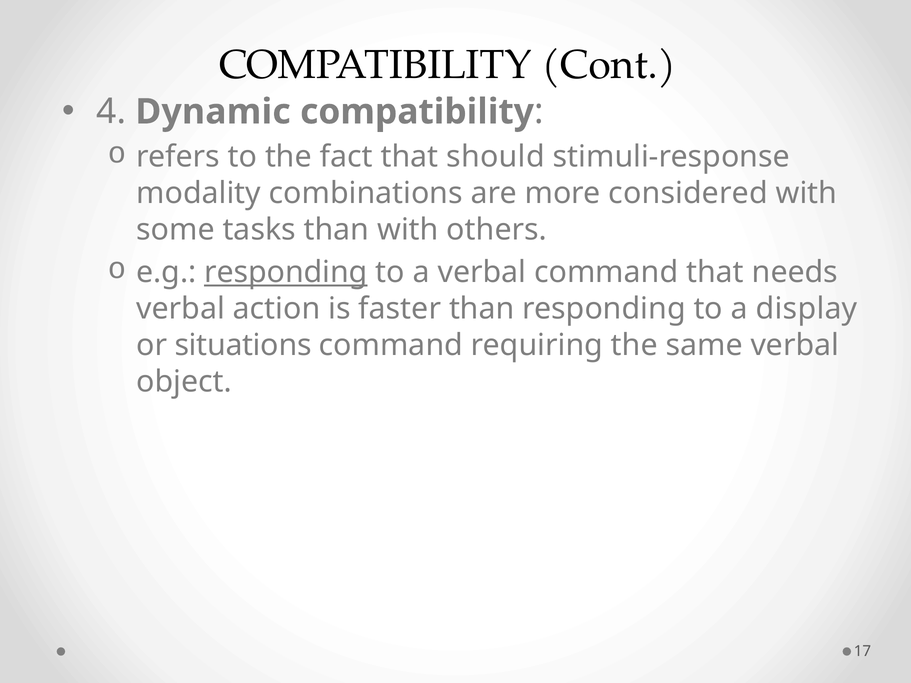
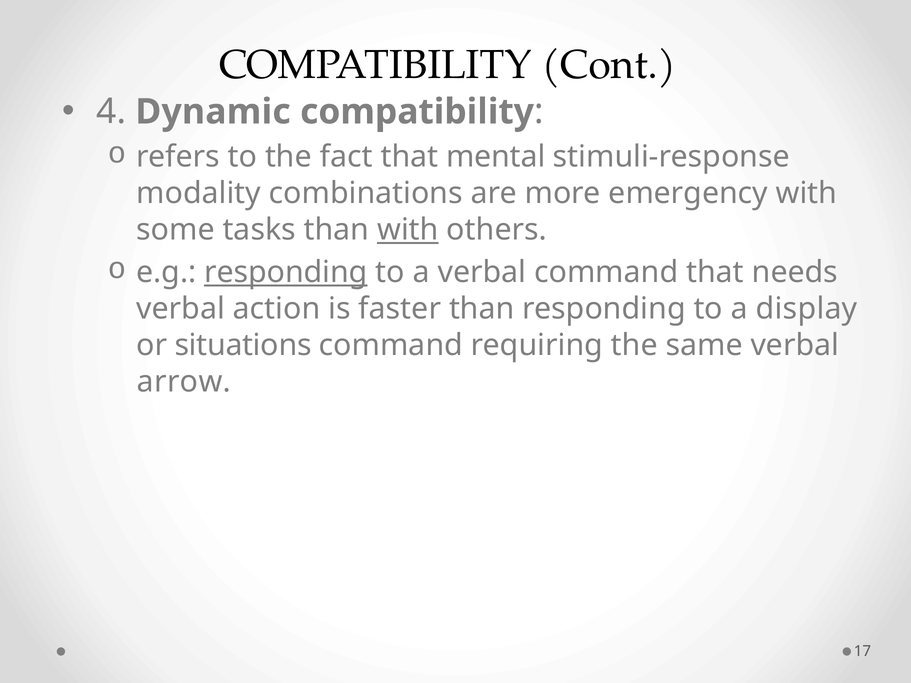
should: should -> mental
considered: considered -> emergency
with at (408, 230) underline: none -> present
object: object -> arrow
